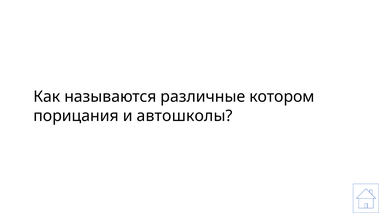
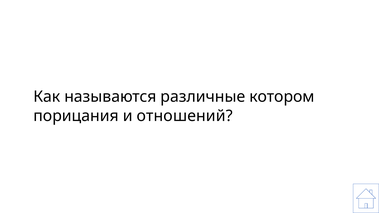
автошколы: автошколы -> отношений
